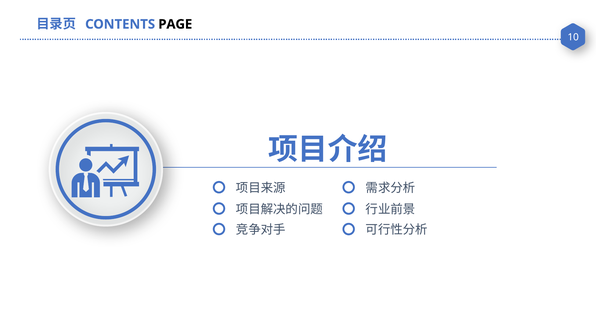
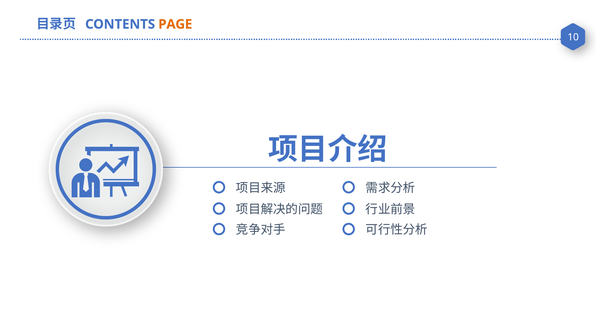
PAGE colour: black -> orange
